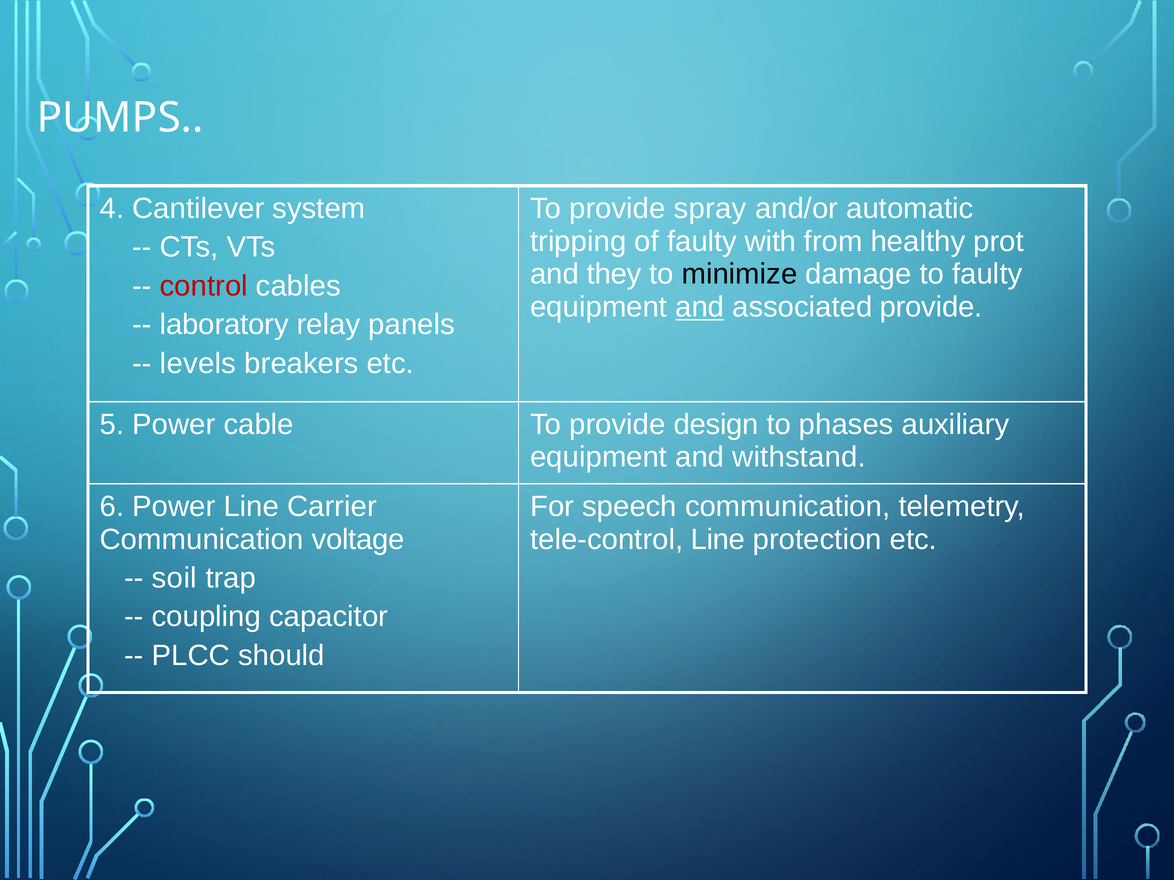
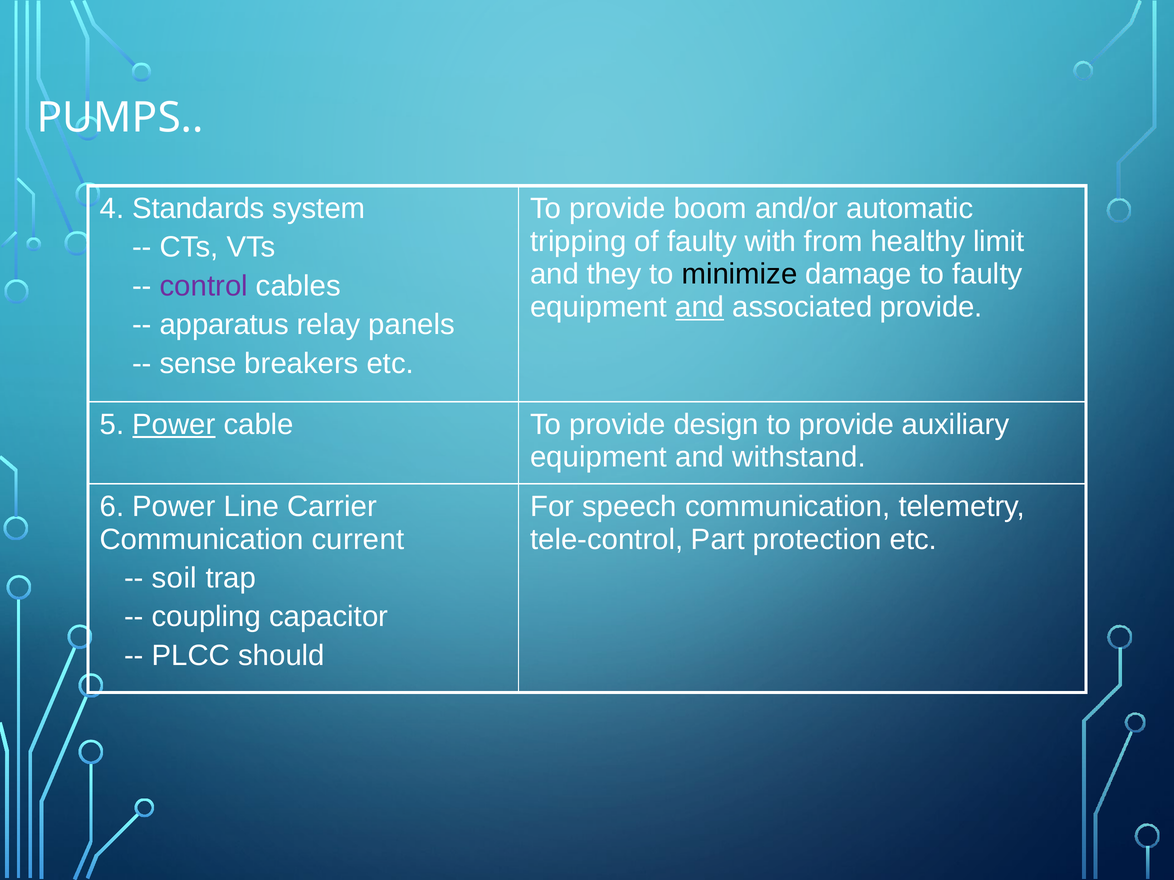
Cantilever: Cantilever -> Standards
spray: spray -> boom
prot: prot -> limit
control colour: red -> purple
laboratory: laboratory -> apparatus
levels: levels -> sense
Power at (174, 425) underline: none -> present
phases at (846, 425): phases -> provide
voltage: voltage -> current
tele-control Line: Line -> Part
